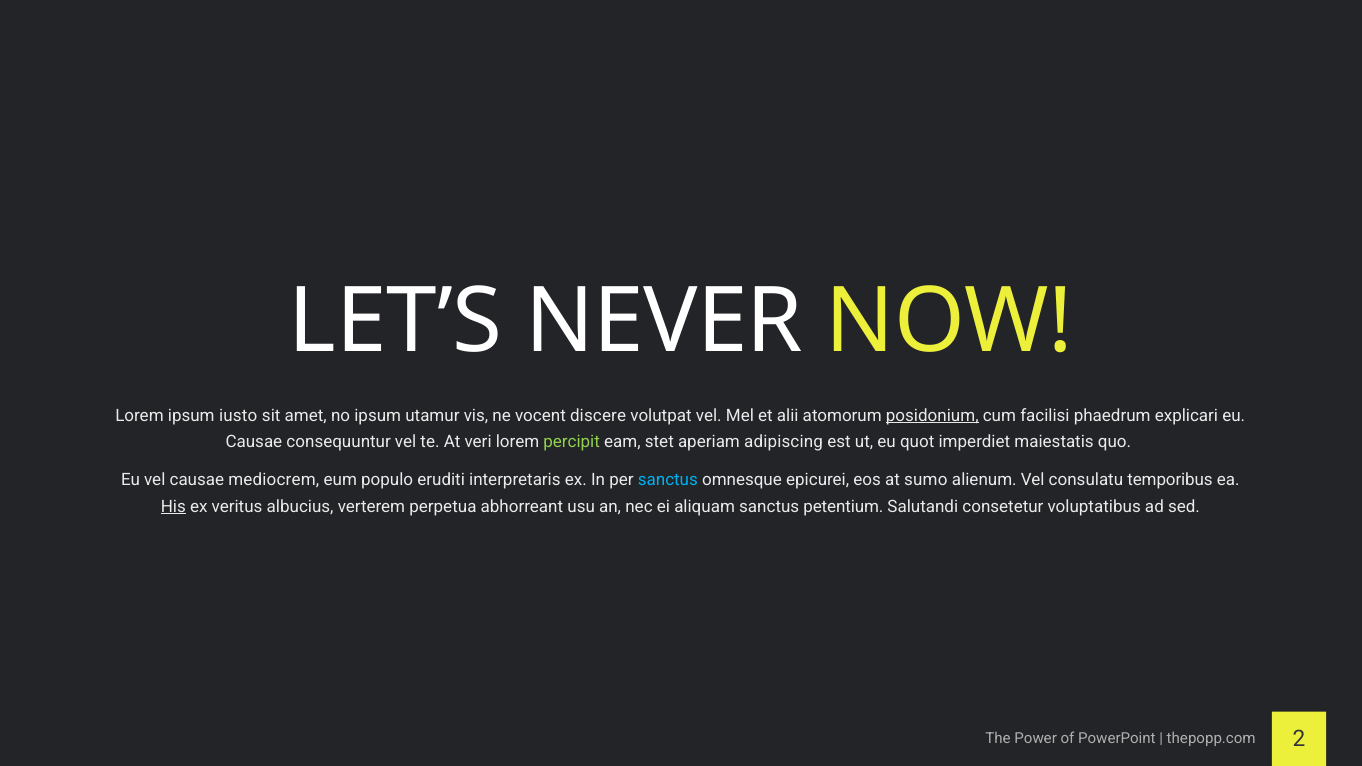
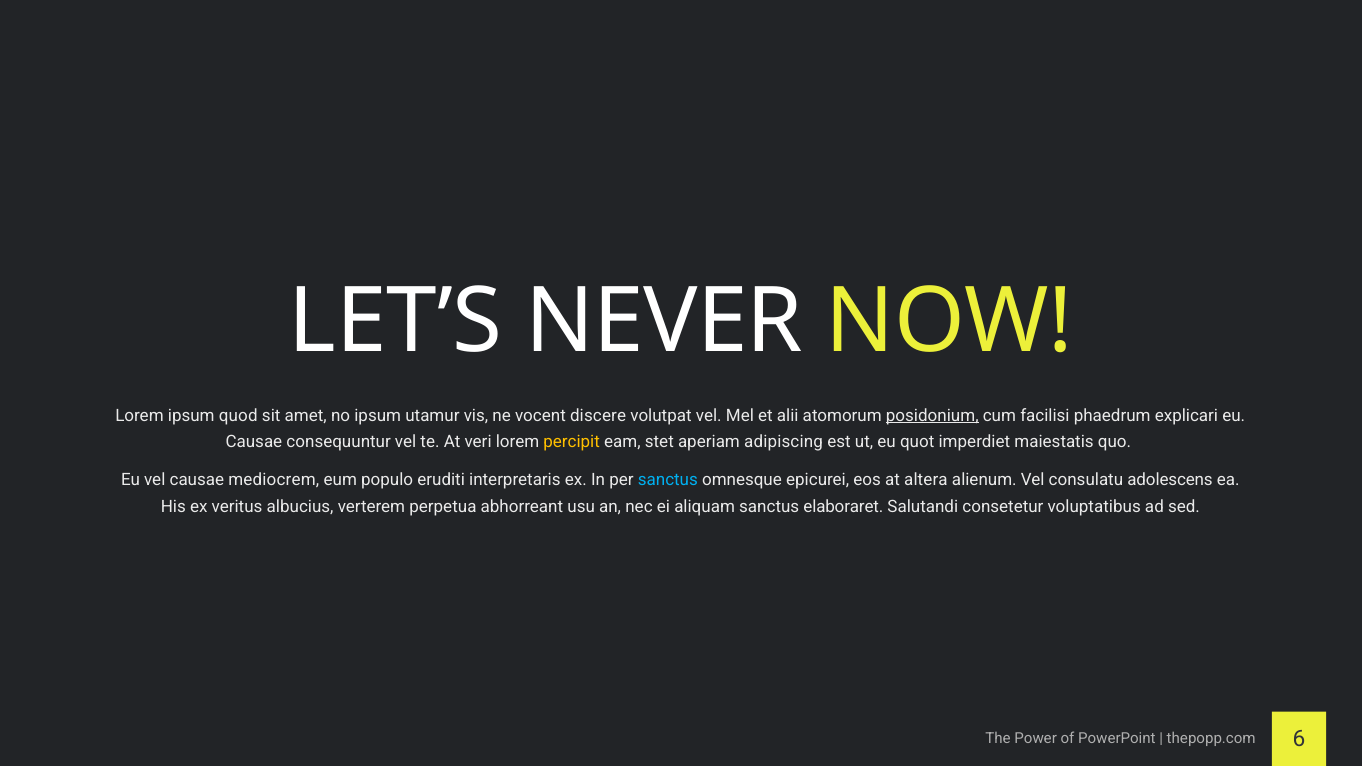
iusto: iusto -> quod
percipit colour: light green -> yellow
sumo: sumo -> altera
temporibus: temporibus -> adolescens
His underline: present -> none
petentium: petentium -> elaboraret
2: 2 -> 6
